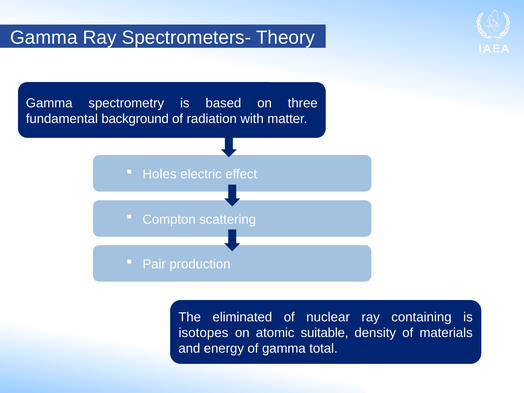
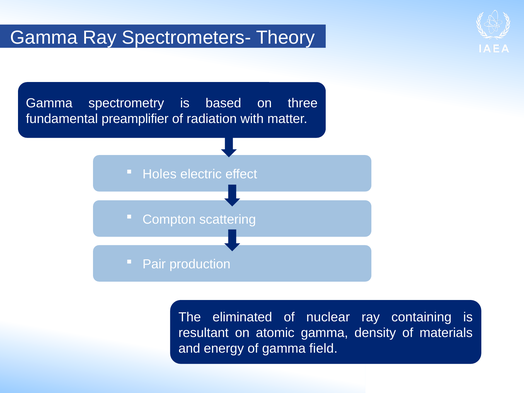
background: background -> preamplifier
isotopes: isotopes -> resultant
atomic suitable: suitable -> gamma
total: total -> field
